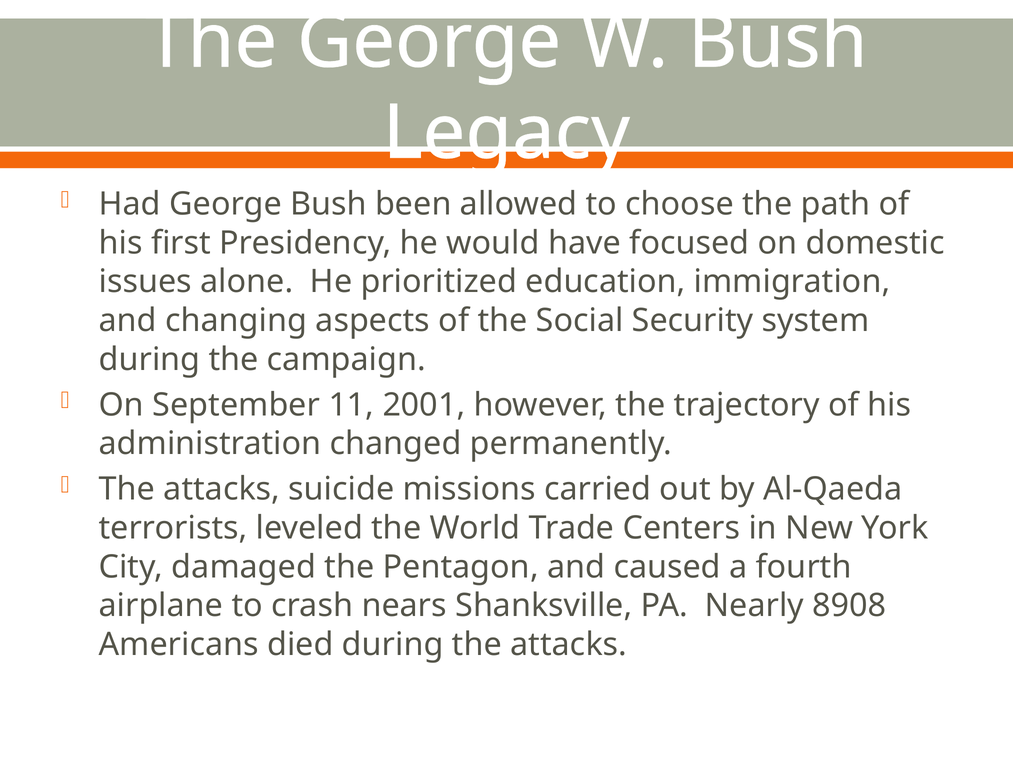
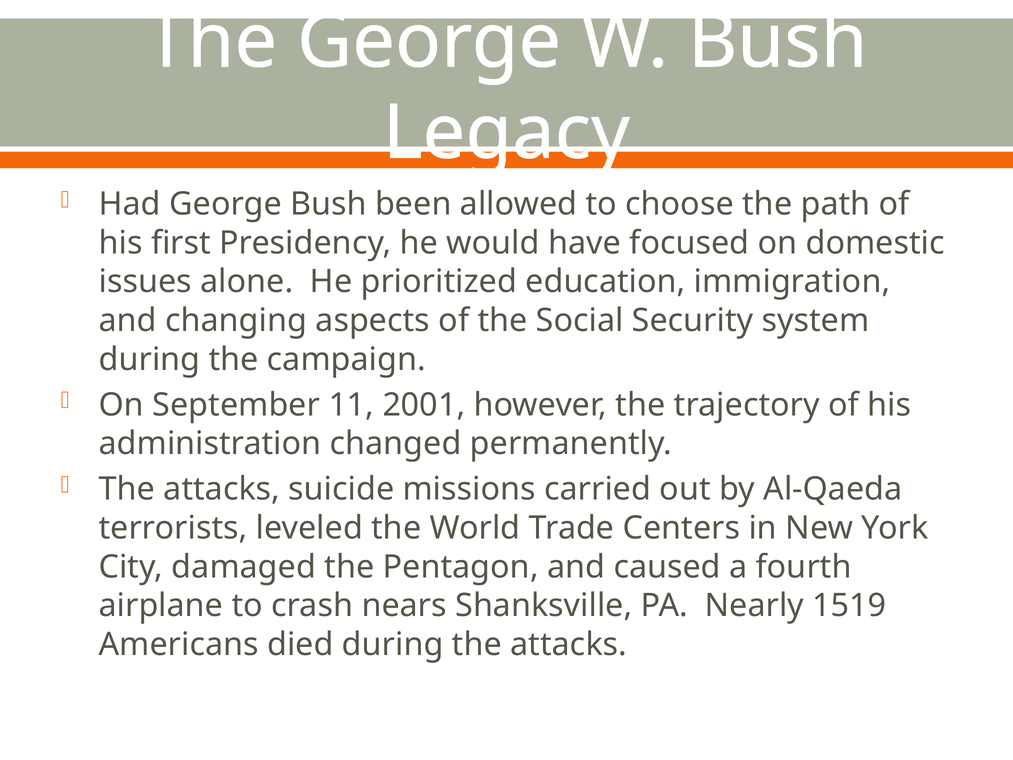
8908: 8908 -> 1519
